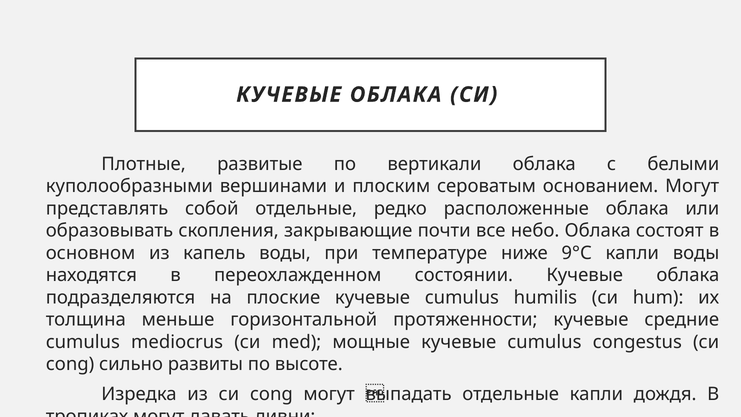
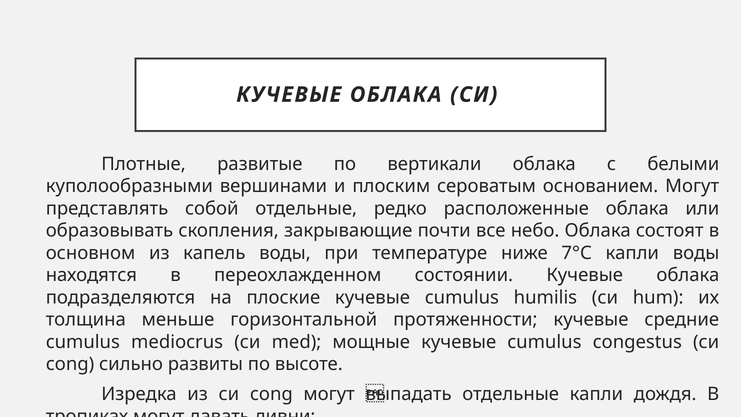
9°С: 9°С -> 7°С
